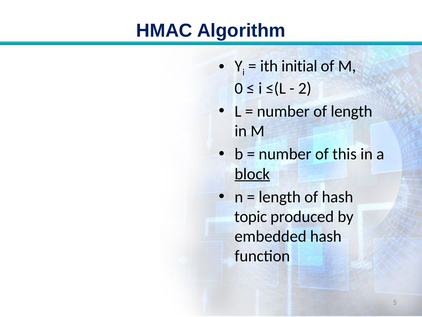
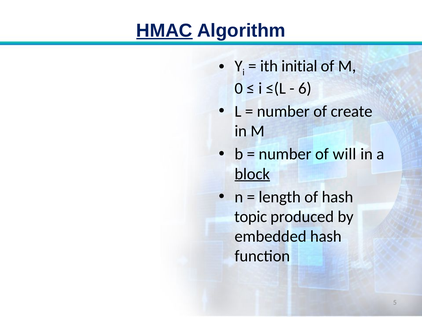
HMAC underline: none -> present
2: 2 -> 6
of length: length -> create
this: this -> will
